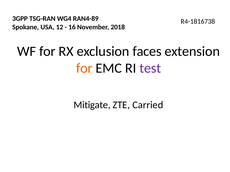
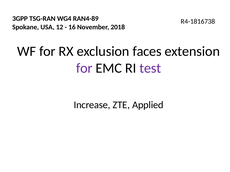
for at (84, 68) colour: orange -> purple
Mitigate: Mitigate -> Increase
Carried: Carried -> Applied
